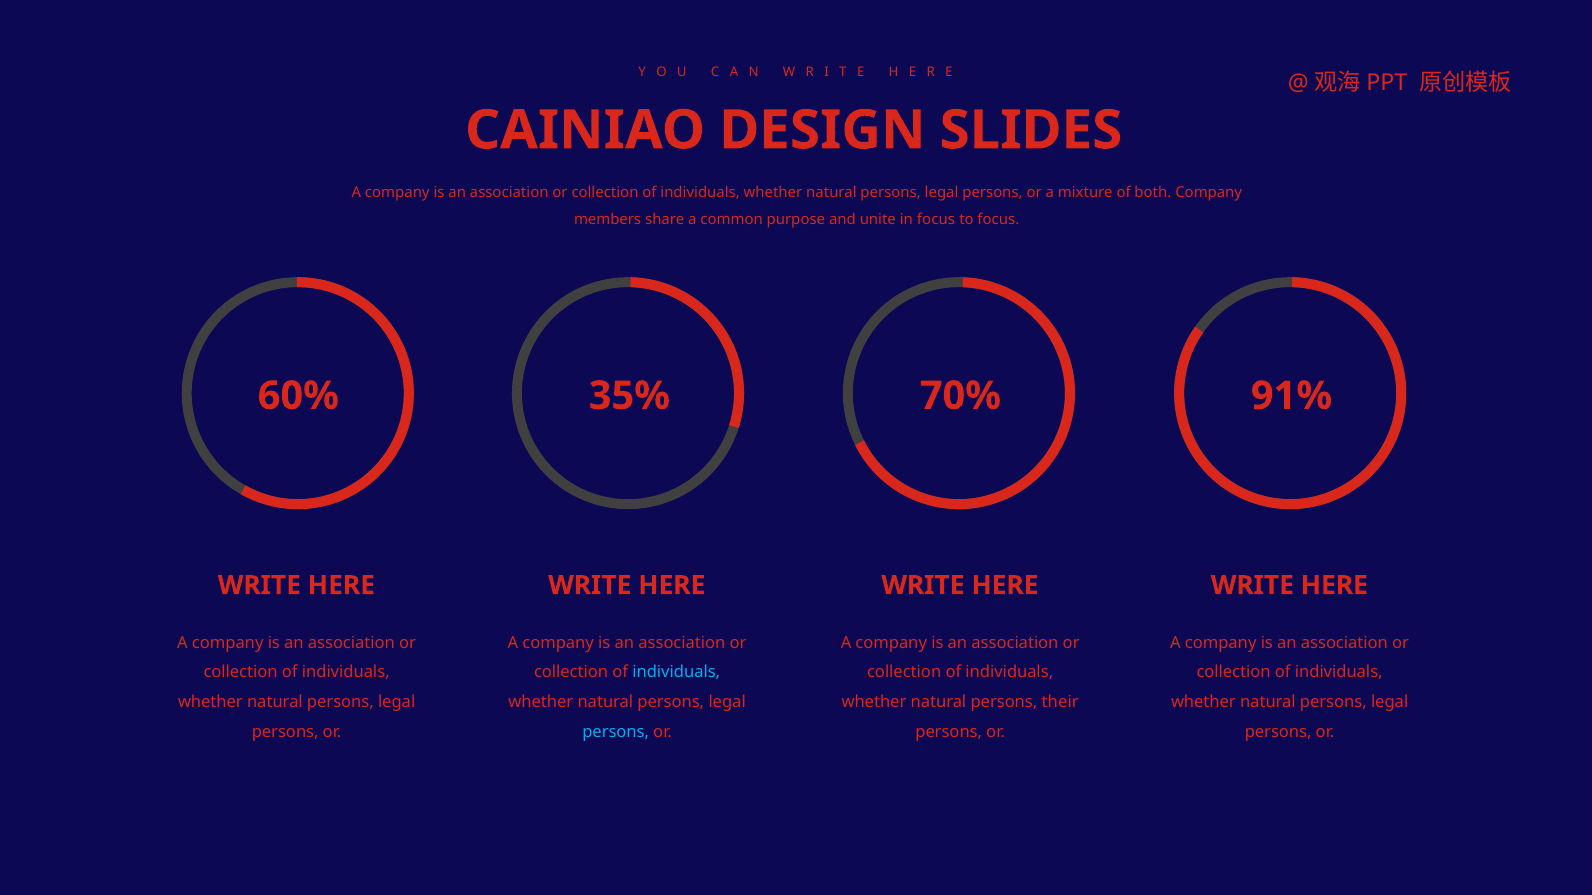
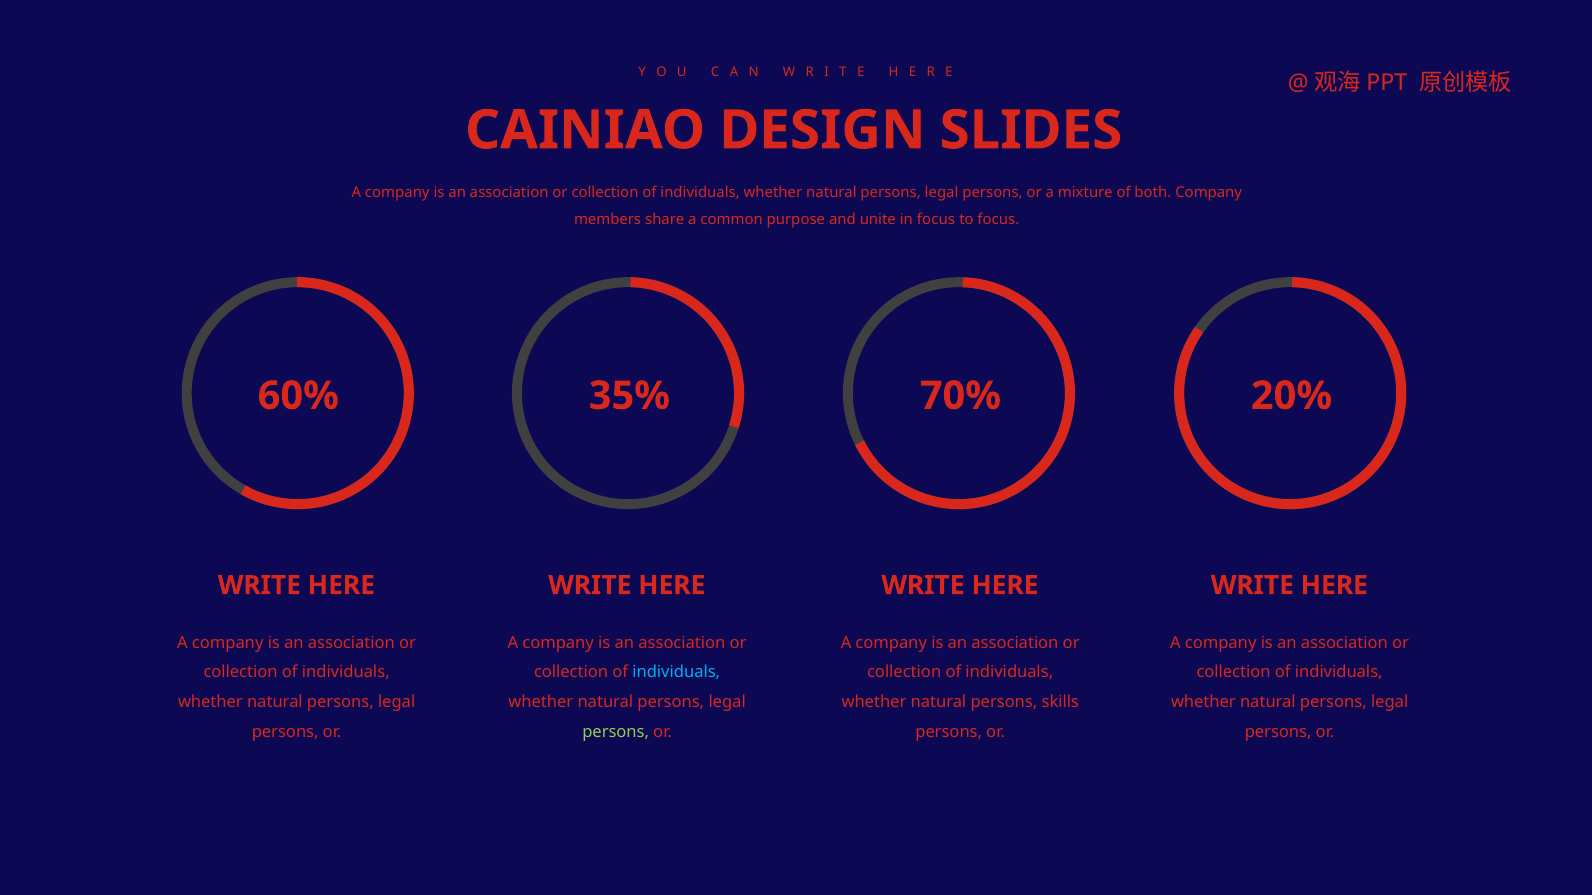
91%: 91% -> 20%
their: their -> skills
persons at (616, 733) colour: light blue -> light green
